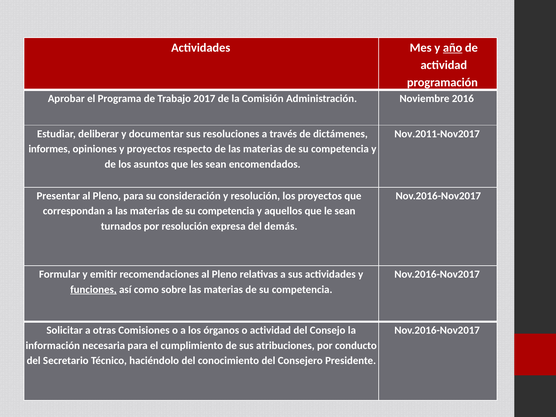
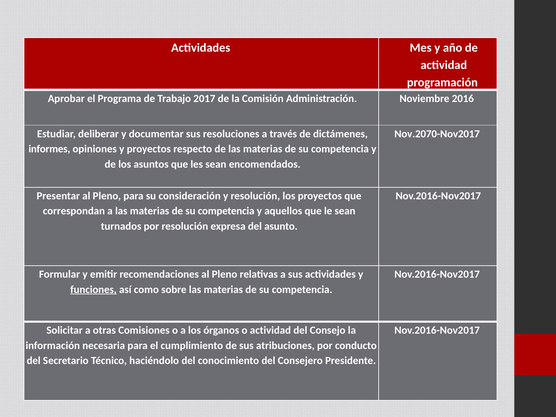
año underline: present -> none
Nov.2011-Nov2017: Nov.2011-Nov2017 -> Nov.2070-Nov2017
demás: demás -> asunto
